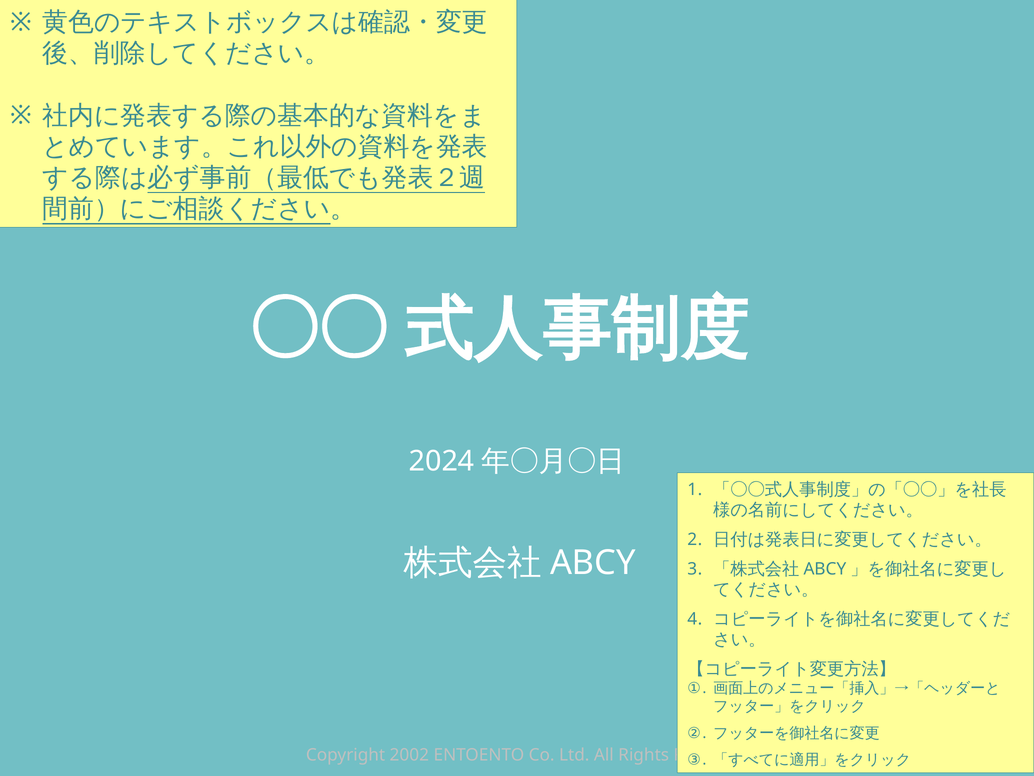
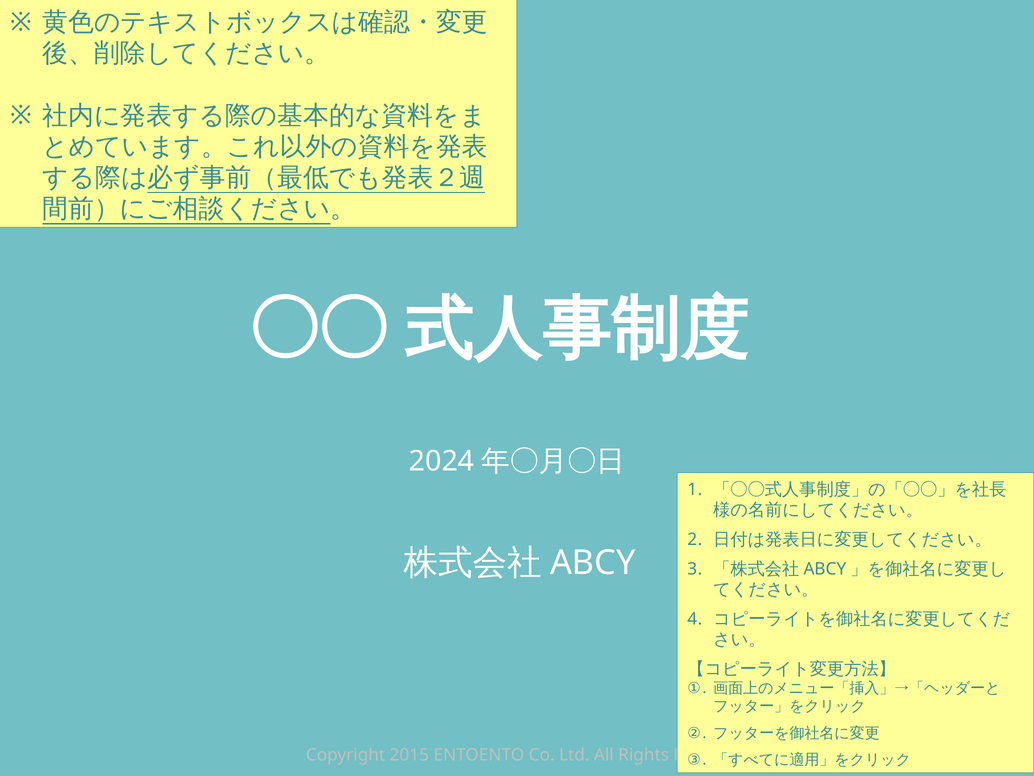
2002: 2002 -> 2015
